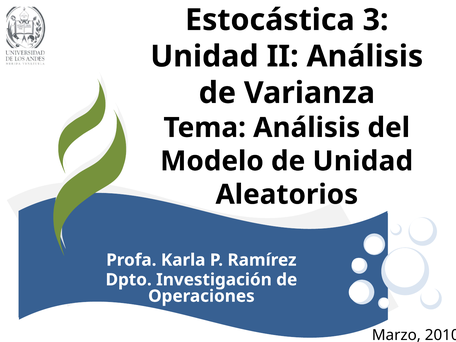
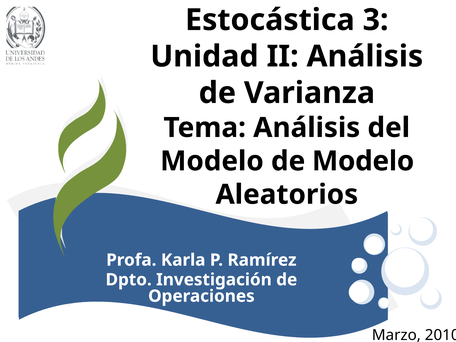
de Unidad: Unidad -> Modelo
